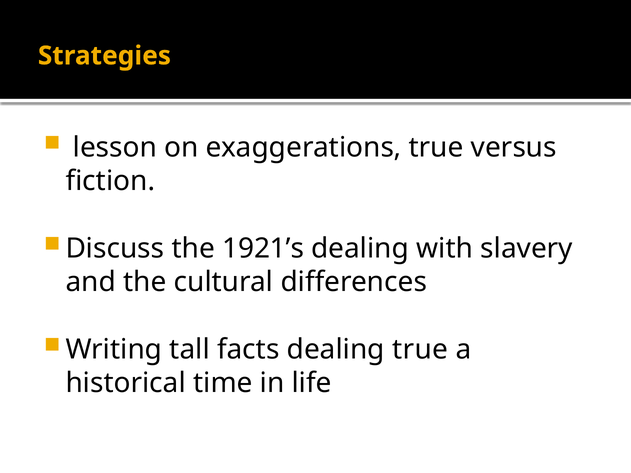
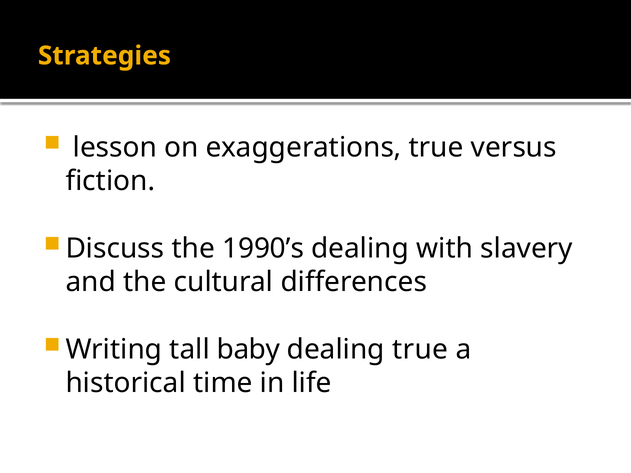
1921’s: 1921’s -> 1990’s
facts: facts -> baby
